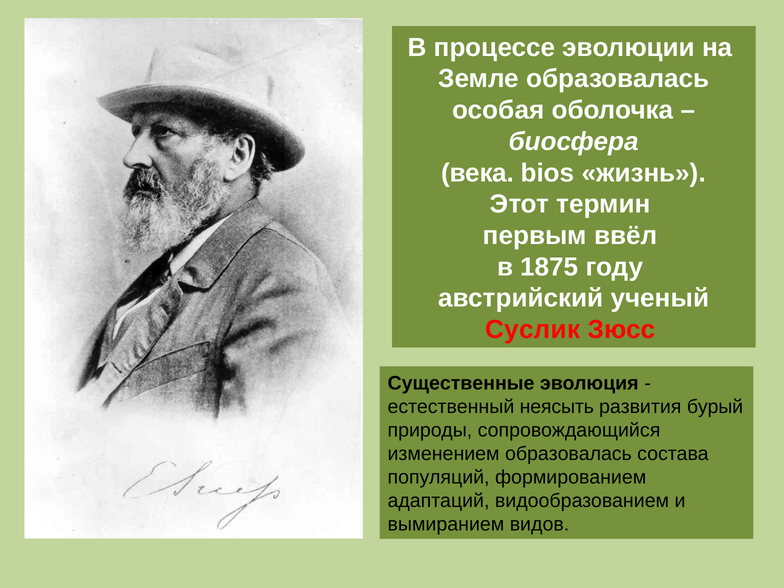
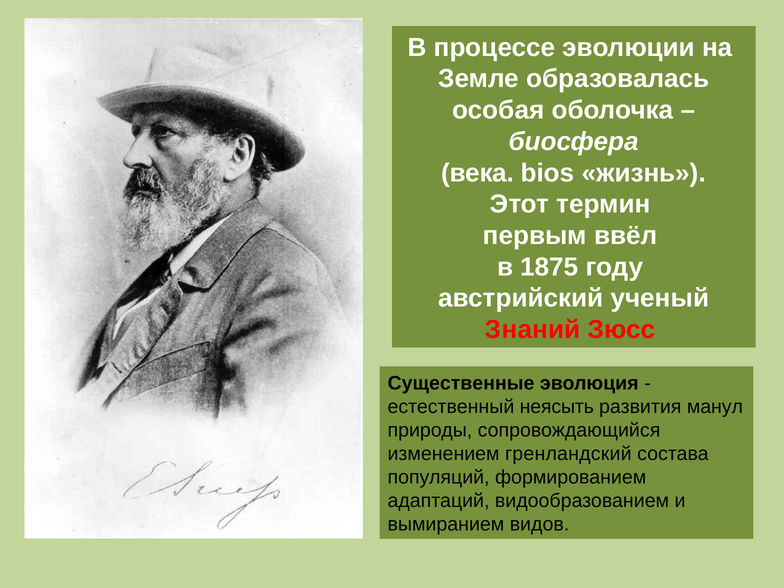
Суслик: Суслик -> Знаний
бурый: бурый -> манул
изменением образовалась: образовалась -> гренландский
